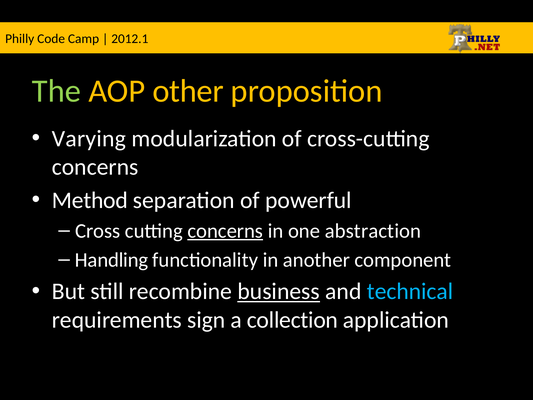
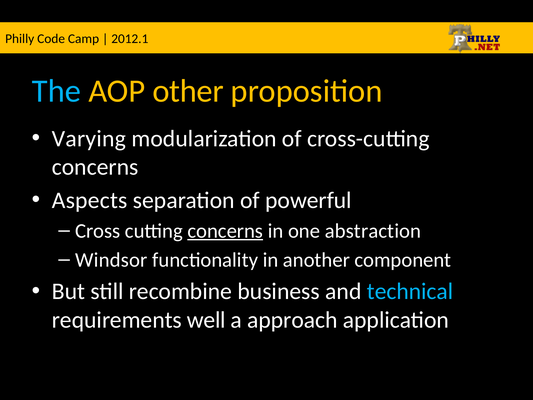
The colour: light green -> light blue
Method: Method -> Aspects
Handling: Handling -> Windsor
business underline: present -> none
sign: sign -> well
collection: collection -> approach
